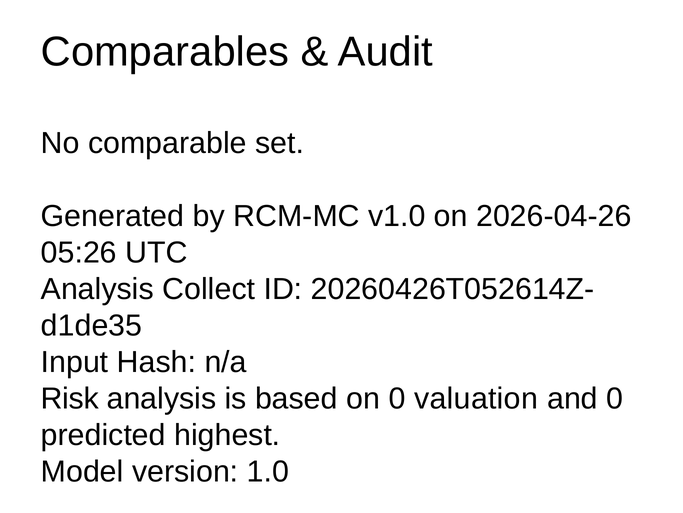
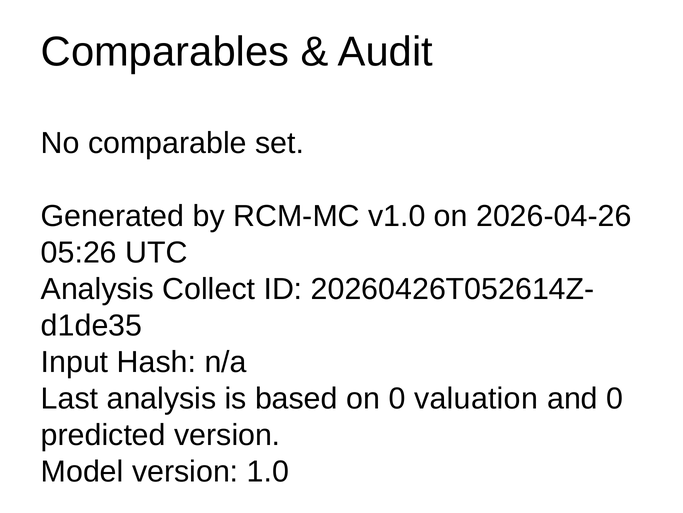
Risk: Risk -> Last
predicted highest: highest -> version
